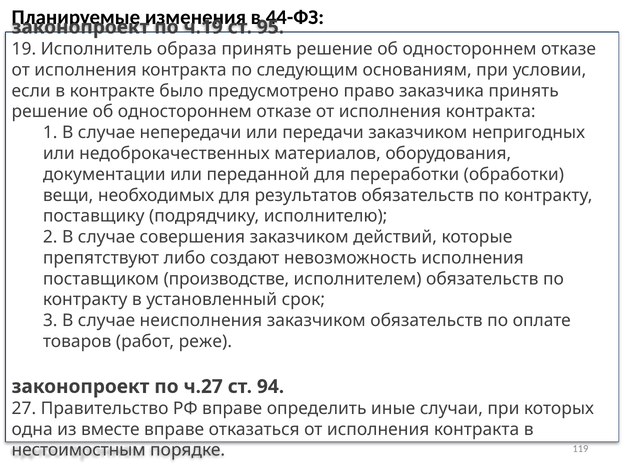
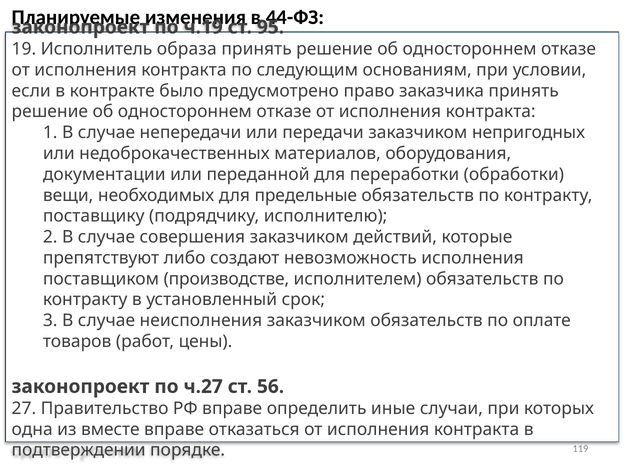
результатов: результатов -> предельные
реже: реже -> цены
94: 94 -> 56
нестоимостным: нестоимостным -> подтверждении
